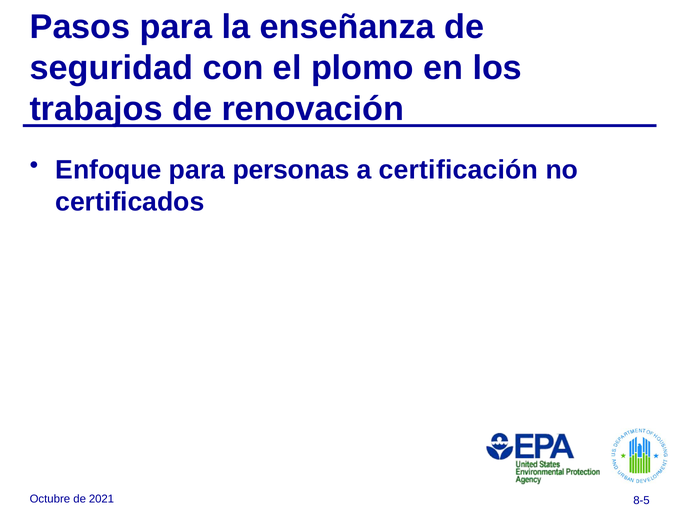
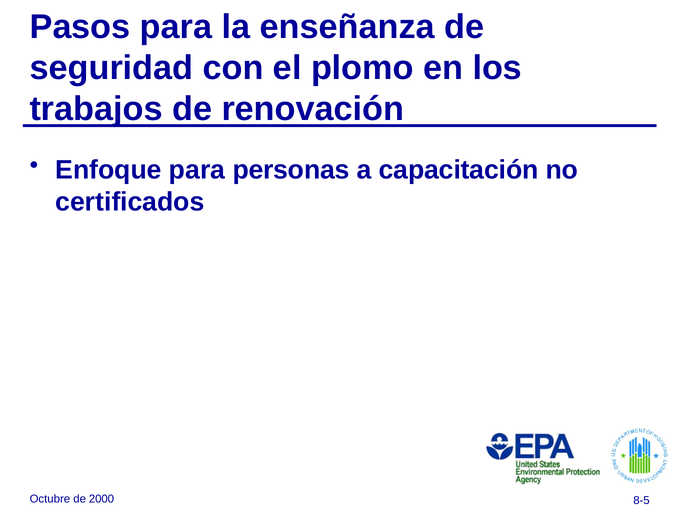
certificación: certificación -> capacitación
2021: 2021 -> 2000
